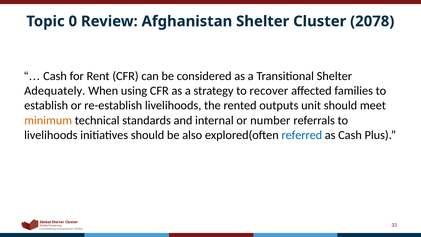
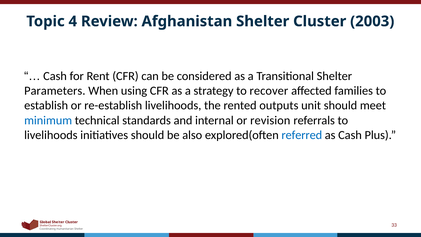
0: 0 -> 4
2078: 2078 -> 2003
Adequately: Adequately -> Parameters
minimum colour: orange -> blue
number: number -> revision
